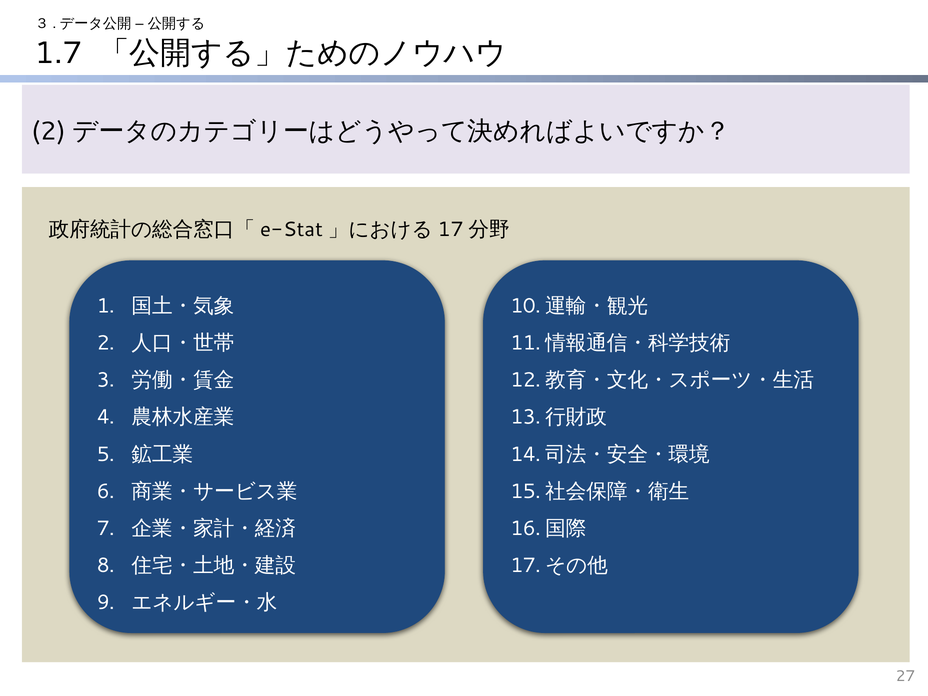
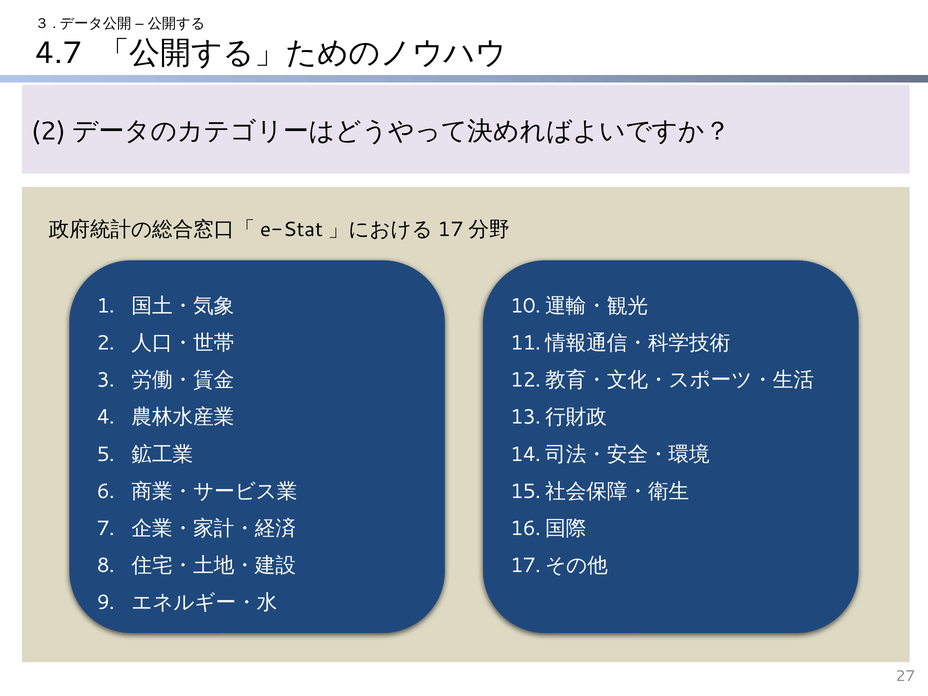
1.7: 1.7 -> 4.7
